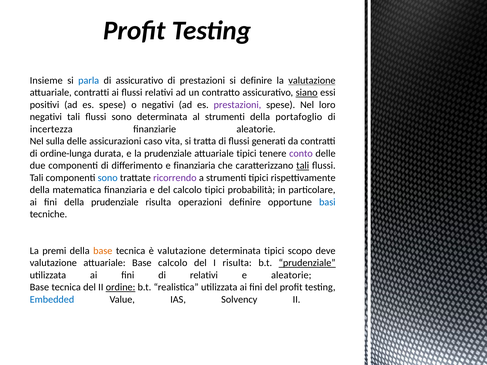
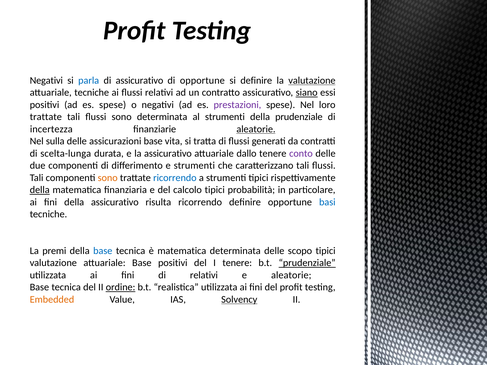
Insieme at (46, 81): Insieme -> Negativi
di prestazioni: prestazioni -> opportune
attuariale contratti: contratti -> tecniche
negativi at (46, 117): negativi -> trattate
della portafoglio: portafoglio -> prudenziale
aleatorie at (256, 129) underline: none -> present
assicurazioni caso: caso -> base
ordine-lunga: ordine-lunga -> scelta-lunga
la prudenziale: prudenziale -> assicurativo
attuariale tipici: tipici -> dallo
e finanziaria: finanziaria -> strumenti
tali at (303, 166) underline: present -> none
sono at (108, 178) colour: blue -> orange
ricorrendo at (175, 178) colour: purple -> blue
della at (40, 190) underline: none -> present
della prudenziale: prudenziale -> assicurativo
risulta operazioni: operazioni -> ricorrendo
base at (103, 251) colour: orange -> blue
è valutazione: valutazione -> matematica
determinata tipici: tipici -> delle
scopo deve: deve -> tipici
Base calcolo: calcolo -> positivi
I risulta: risulta -> tenere
Embedded colour: blue -> orange
Solvency underline: none -> present
